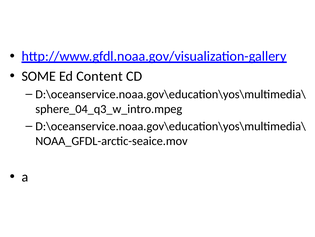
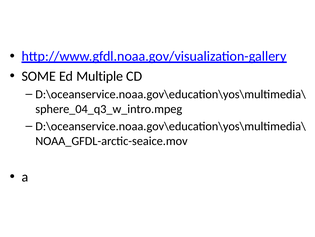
Content: Content -> Multiple
